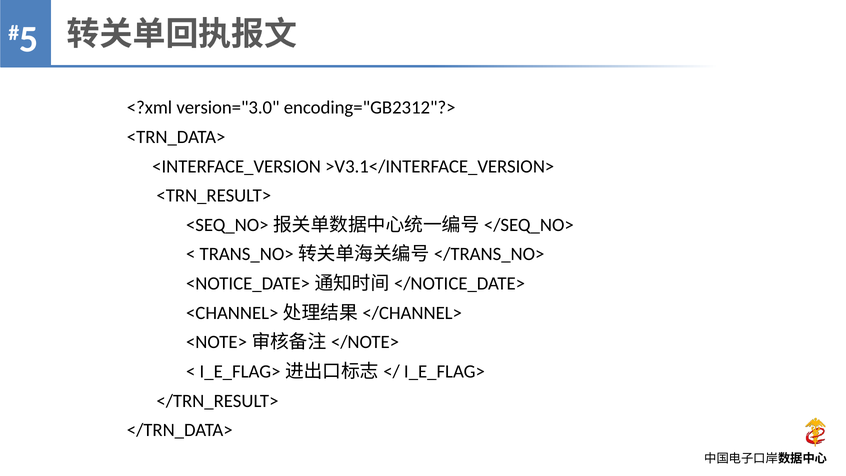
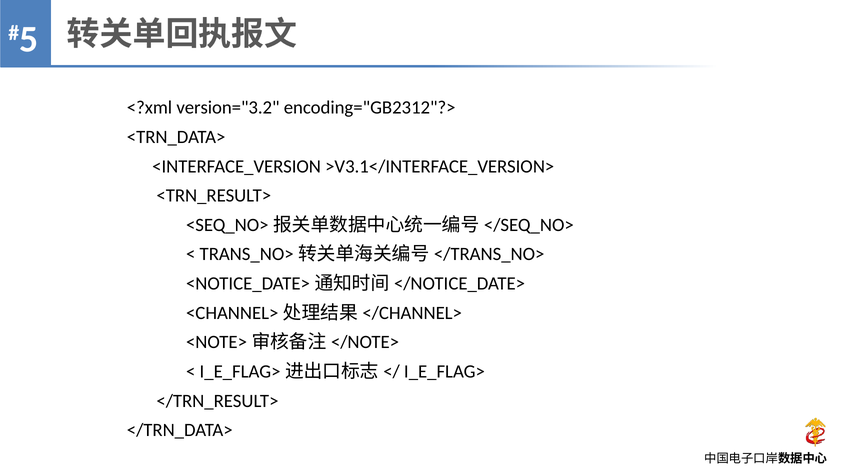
version="3.0: version="3.0 -> version="3.2
